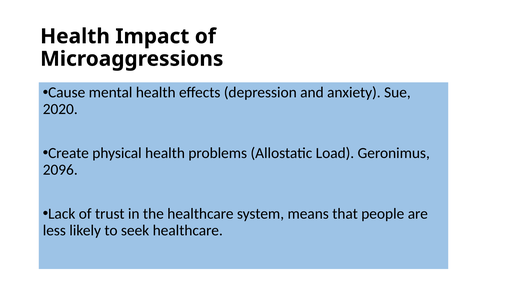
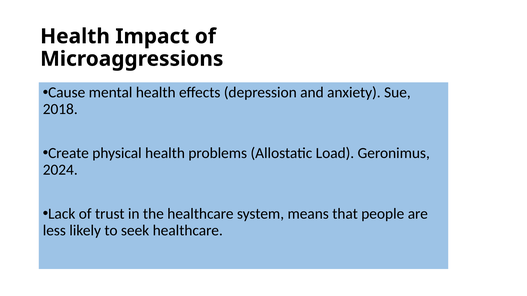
2020: 2020 -> 2018
2096: 2096 -> 2024
